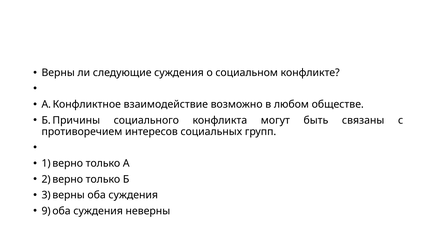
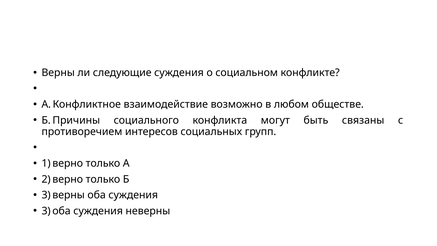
9 at (46, 211): 9 -> 3
